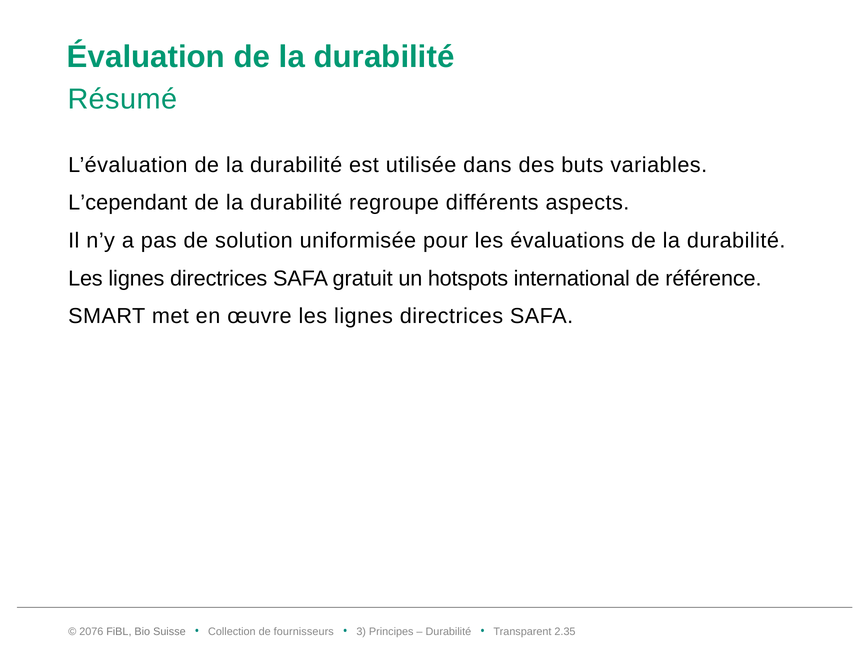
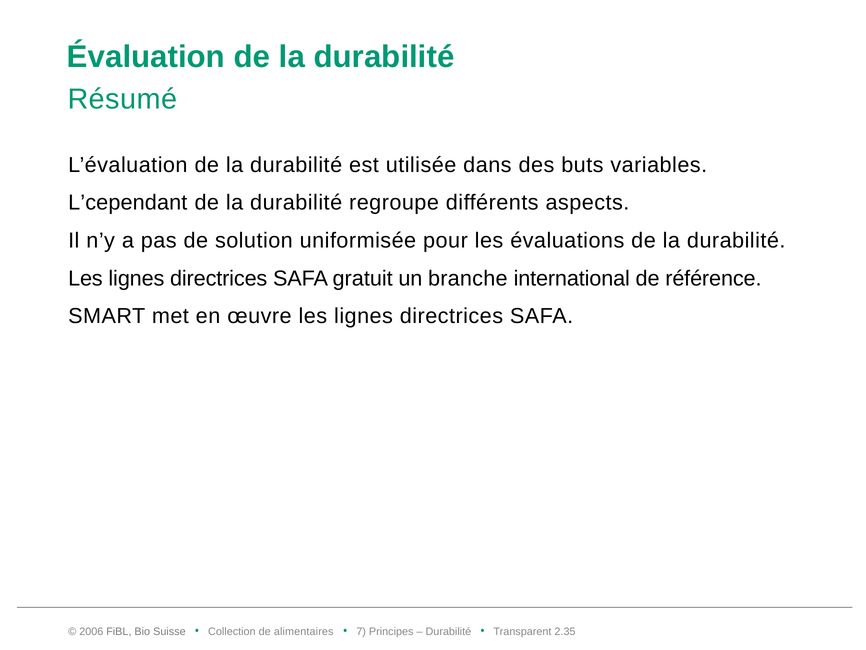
hotspots: hotspots -> branche
2076: 2076 -> 2006
fournisseurs: fournisseurs -> alimentaires
3: 3 -> 7
